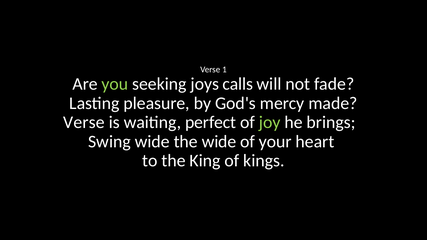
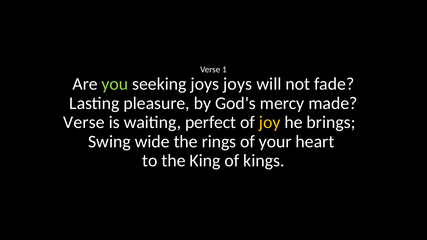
joys calls: calls -> joys
joy colour: light green -> yellow
the wide: wide -> rings
